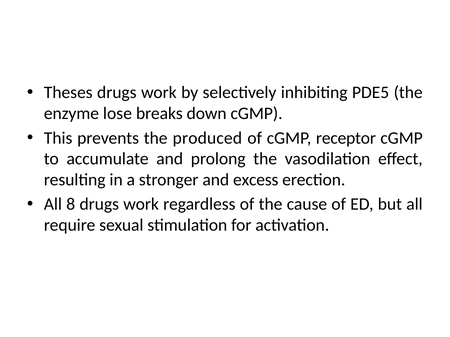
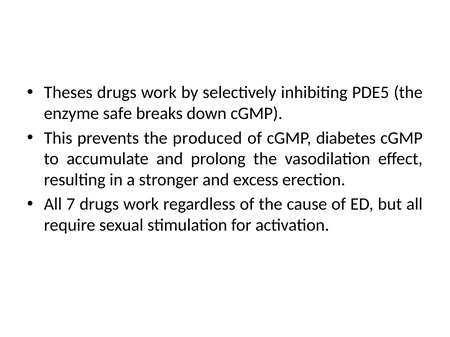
lose: lose -> safe
receptor: receptor -> diabetes
8: 8 -> 7
